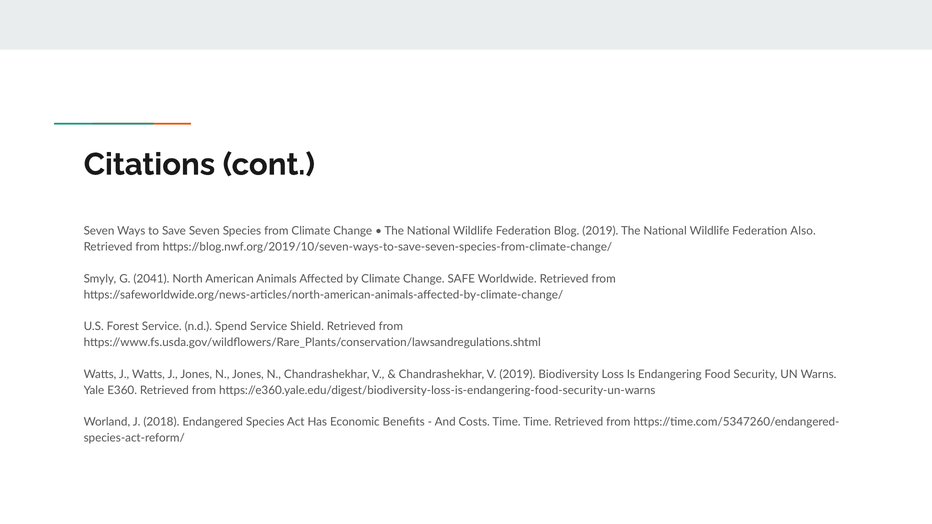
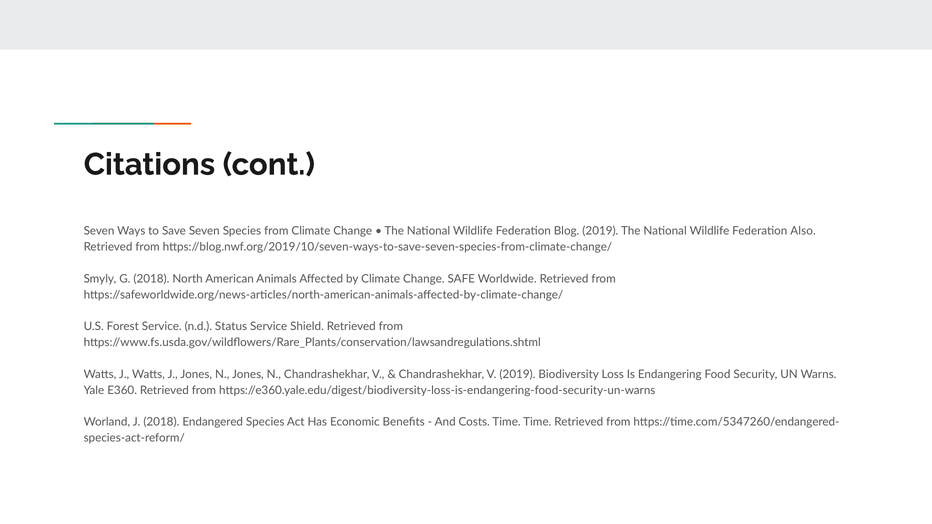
G 2041: 2041 -> 2018
Spend: Spend -> Status
